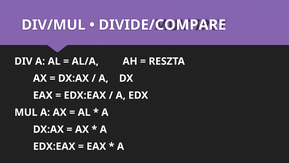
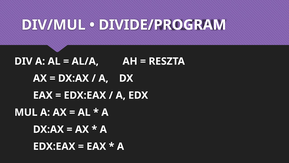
DIVIDE/COMPARE: DIVIDE/COMPARE -> DIVIDE/PROGRAM
